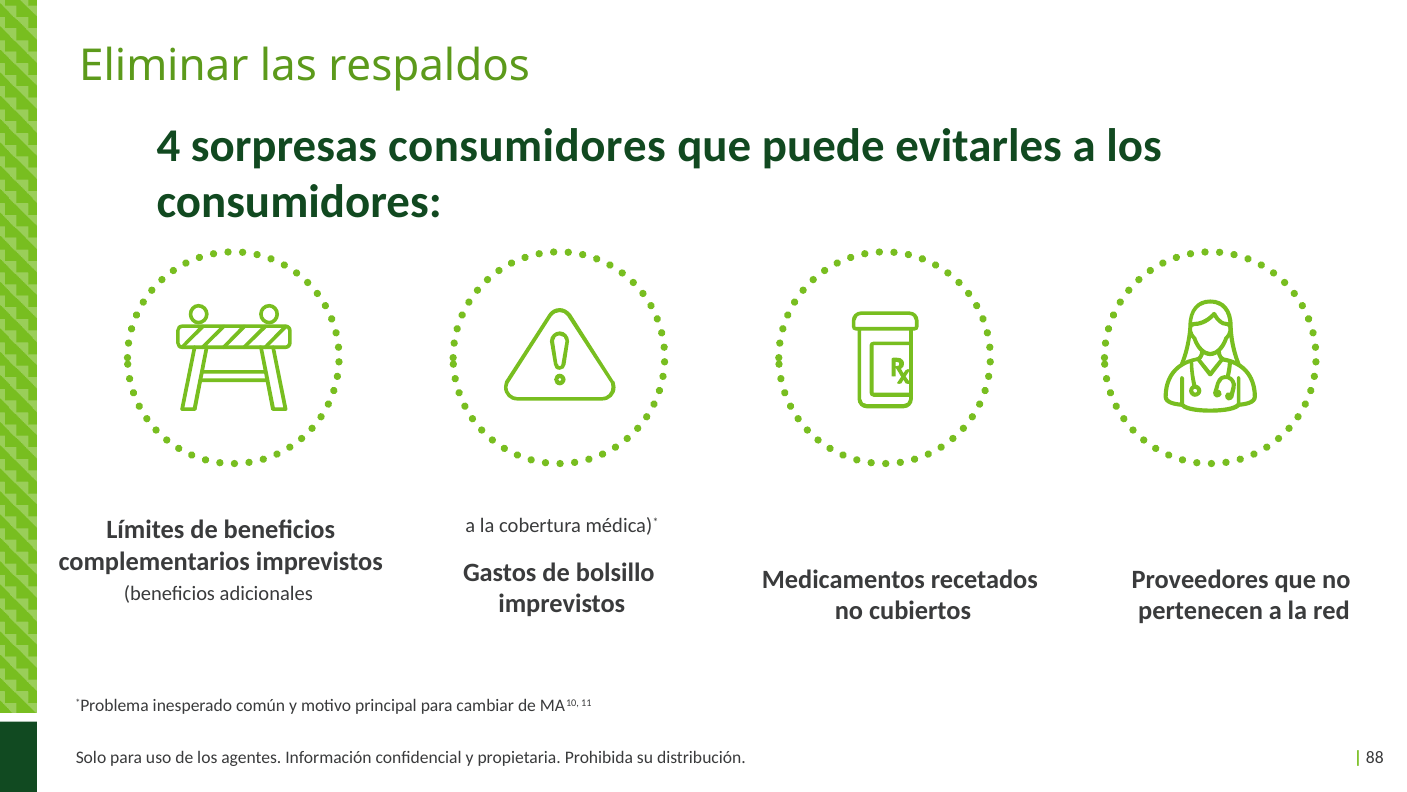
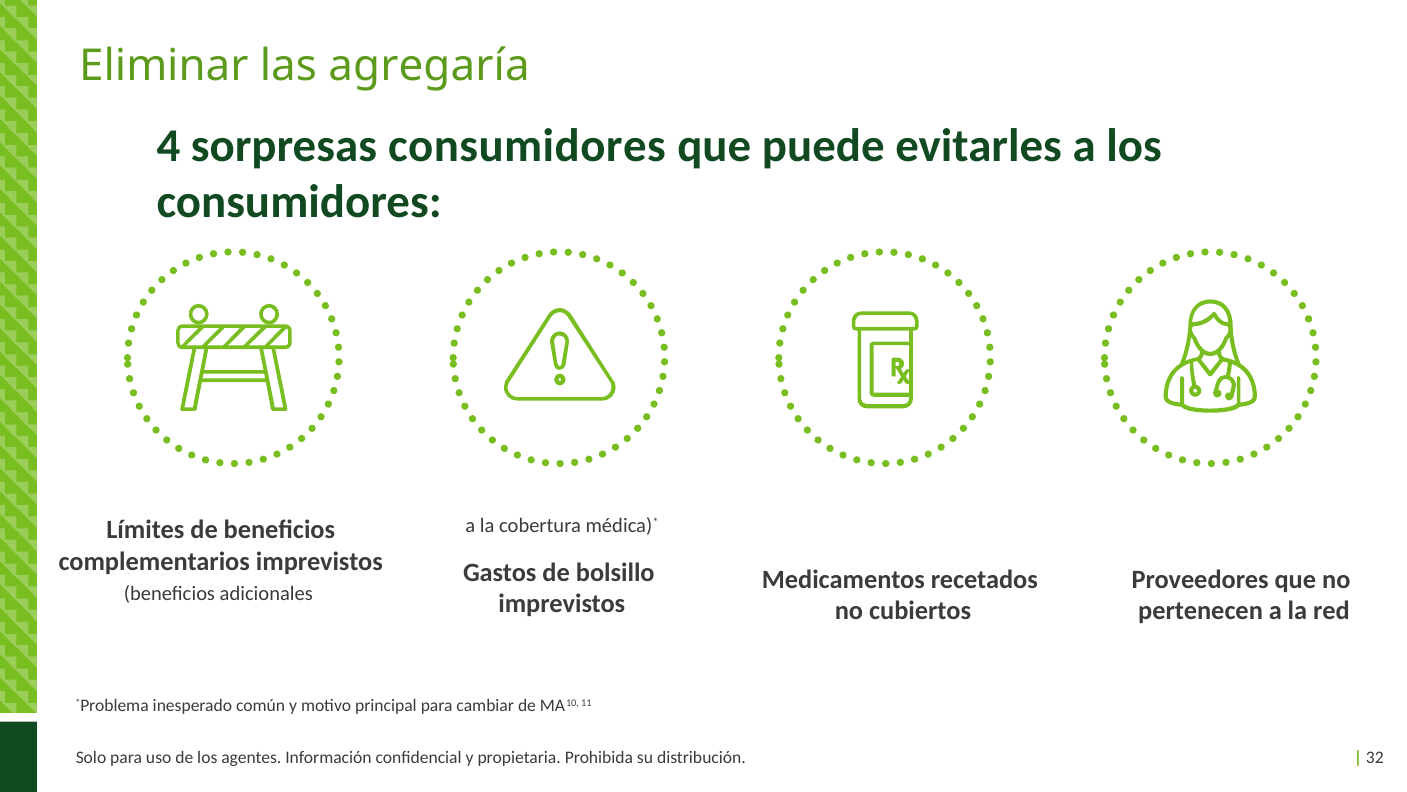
respaldos: respaldos -> agregaría
88: 88 -> 32
